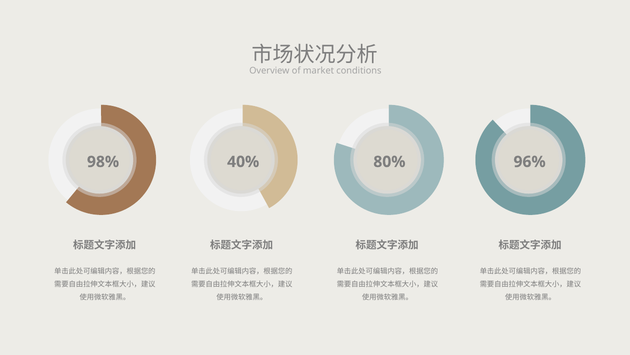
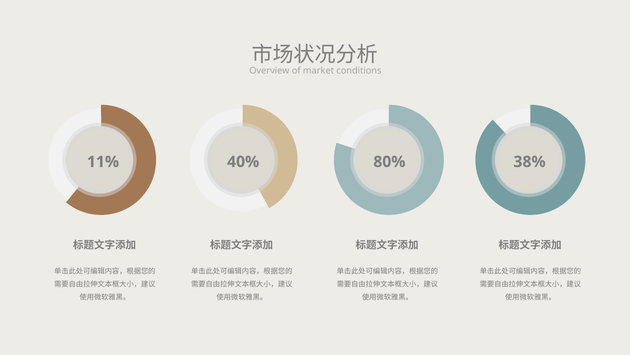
98%: 98% -> 11%
96%: 96% -> 38%
